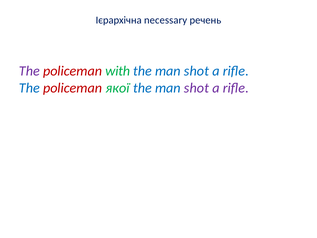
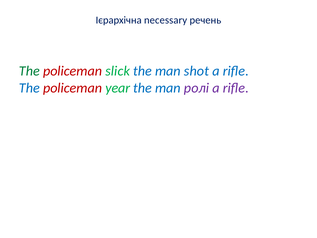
The at (29, 71) colour: purple -> green
with: with -> slick
якої: якої -> year
shot at (196, 88): shot -> ролі
